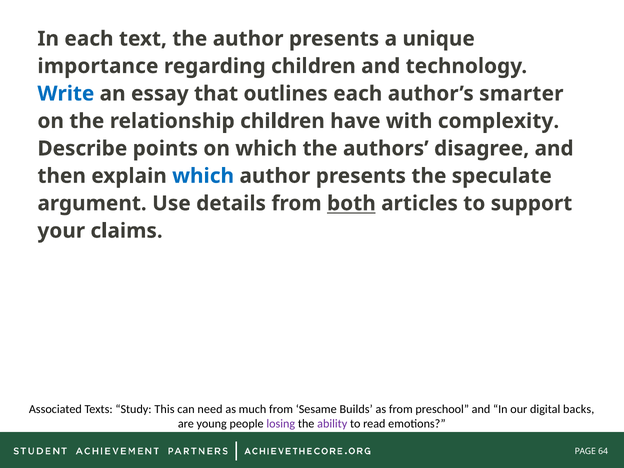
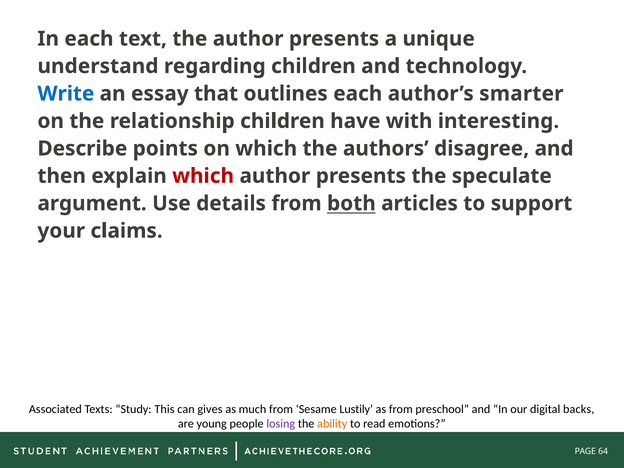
importance: importance -> understand
complexity: complexity -> interesting
which at (203, 176) colour: blue -> red
need: need -> gives
Builds: Builds -> Lustily
ability colour: purple -> orange
